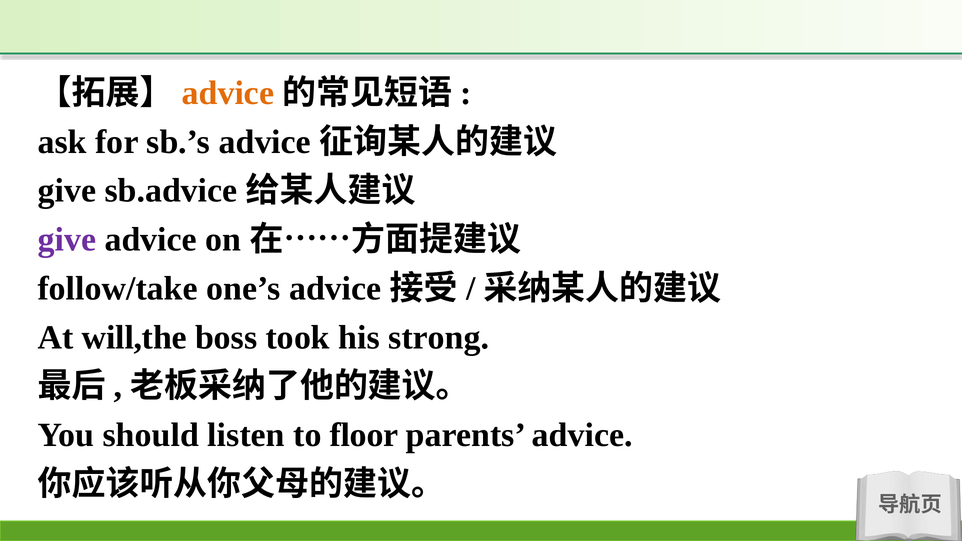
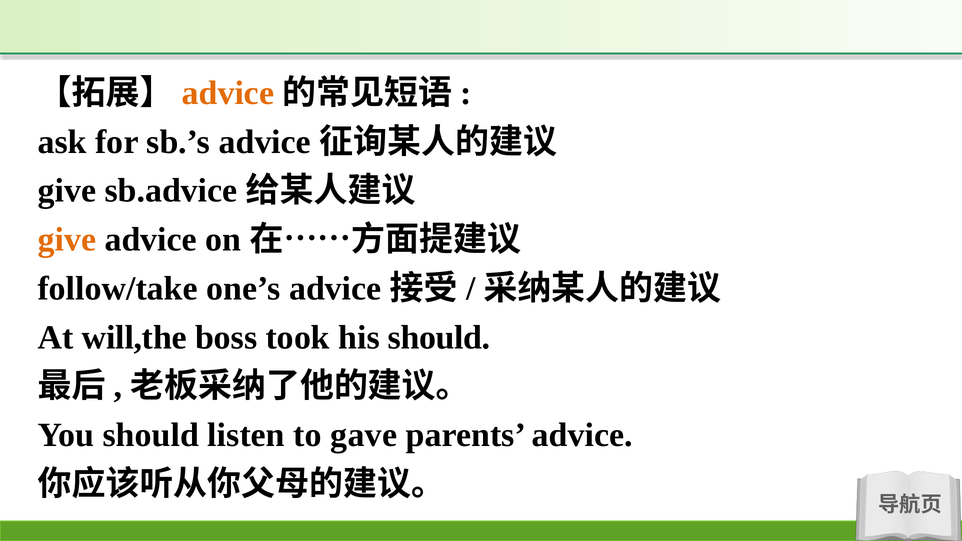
give at (67, 240) colour: purple -> orange
his strong: strong -> should
floor: floor -> gave
